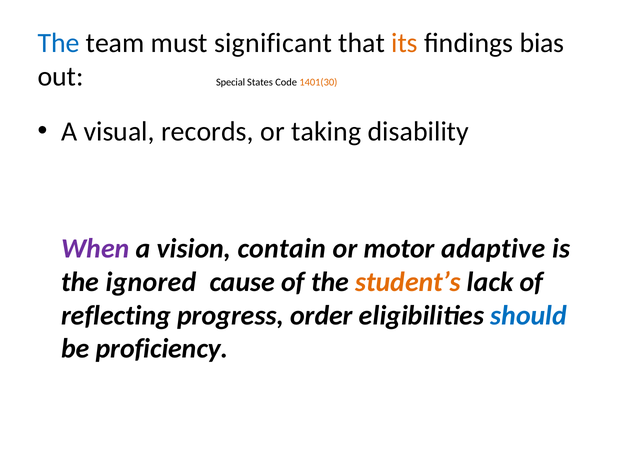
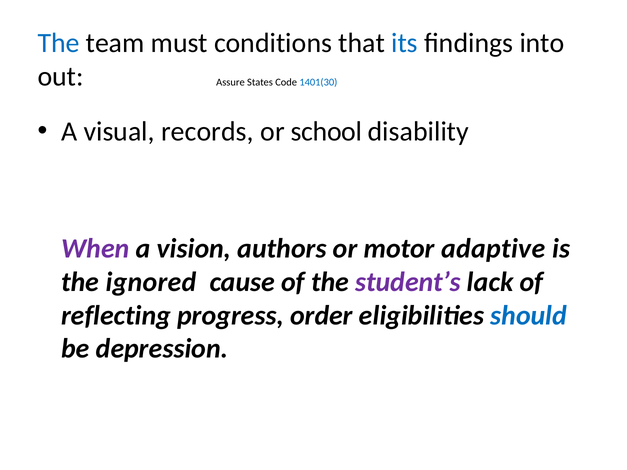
significant: significant -> conditions
its colour: orange -> blue
bias: bias -> into
Special: Special -> Assure
1401(30 colour: orange -> blue
taking: taking -> school
contain: contain -> authors
student’s colour: orange -> purple
proficiency: proficiency -> depression
